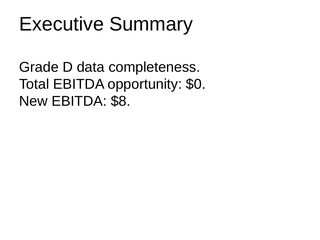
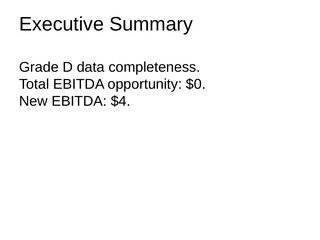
$8: $8 -> $4
